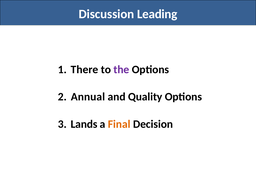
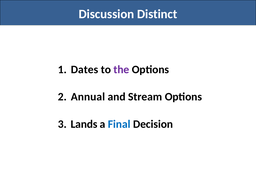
Leading: Leading -> Distinct
There: There -> Dates
Quality: Quality -> Stream
Final colour: orange -> blue
